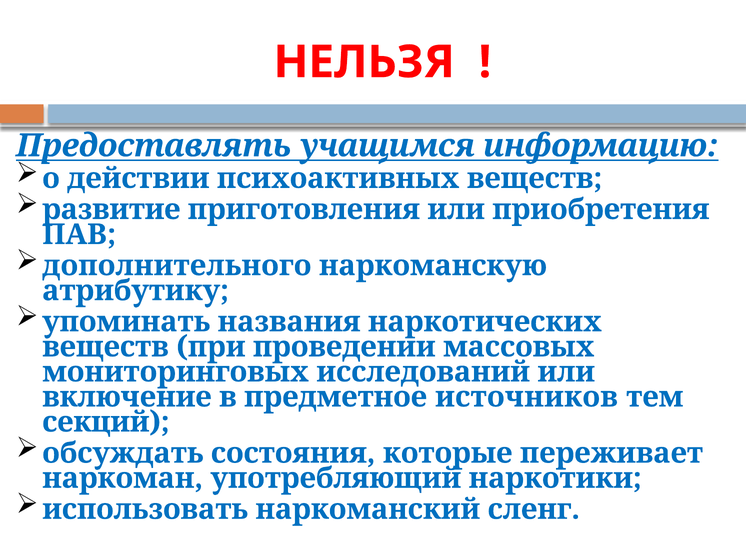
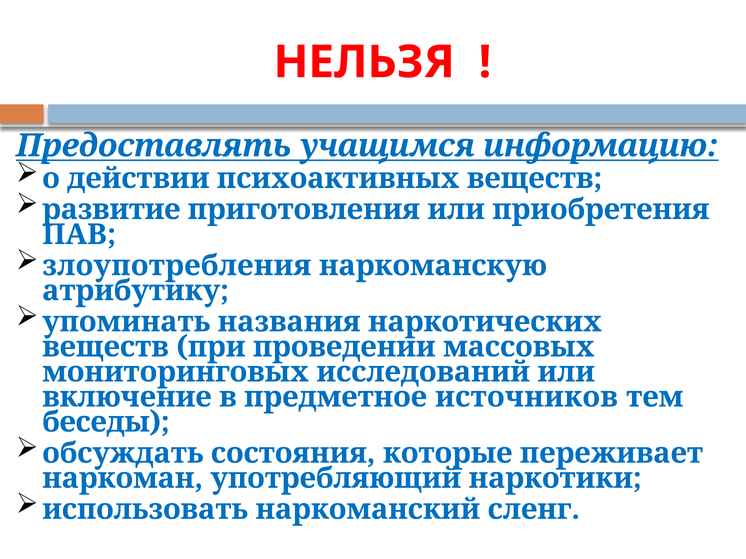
дополнительного: дополнительного -> злоупотребления
секций: секций -> беседы
